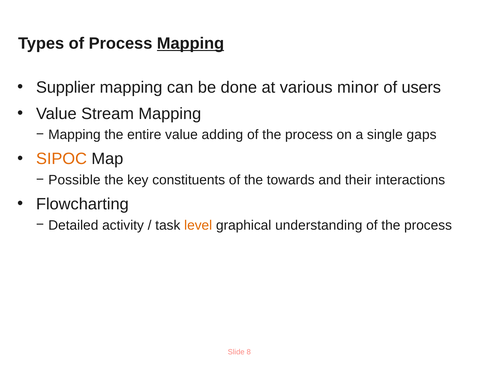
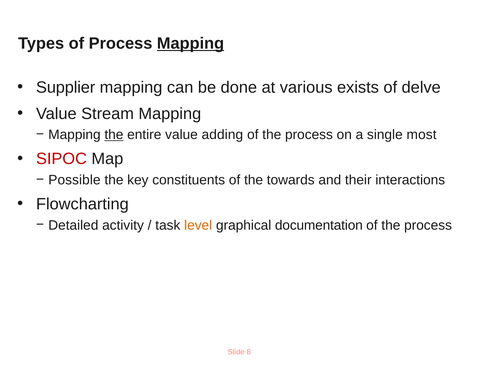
minor: minor -> exists
users: users -> delve
the at (114, 135) underline: none -> present
gaps: gaps -> most
SIPOC colour: orange -> red
understanding: understanding -> documentation
